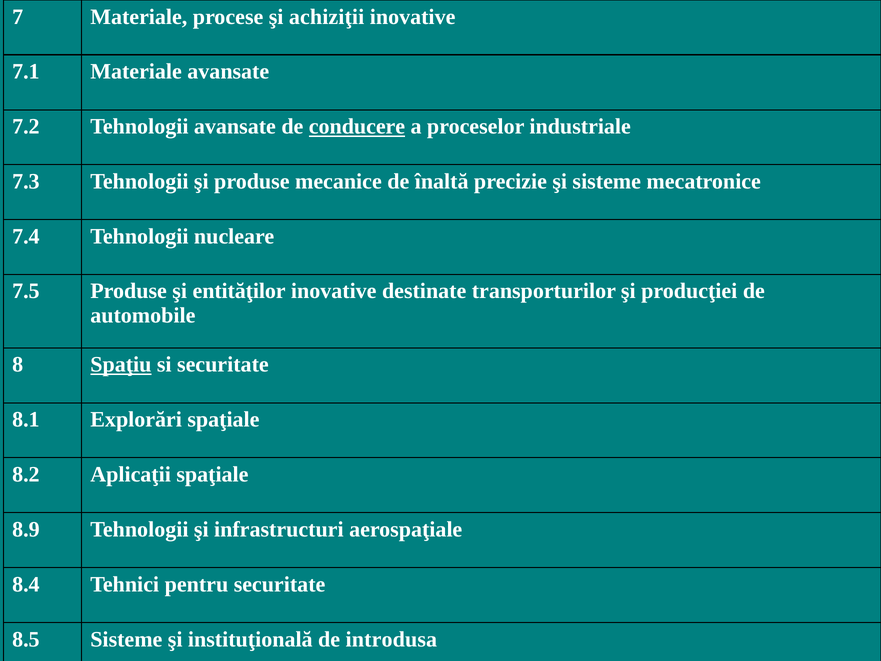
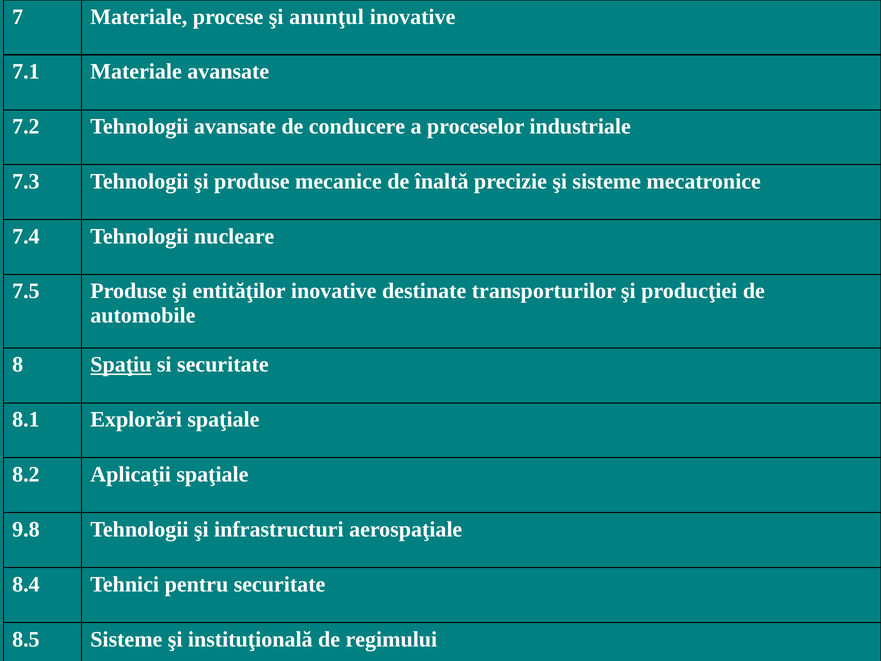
achiziţii: achiziţii -> anunţul
conducere underline: present -> none
8.9: 8.9 -> 9.8
introdusa: introdusa -> regimului
